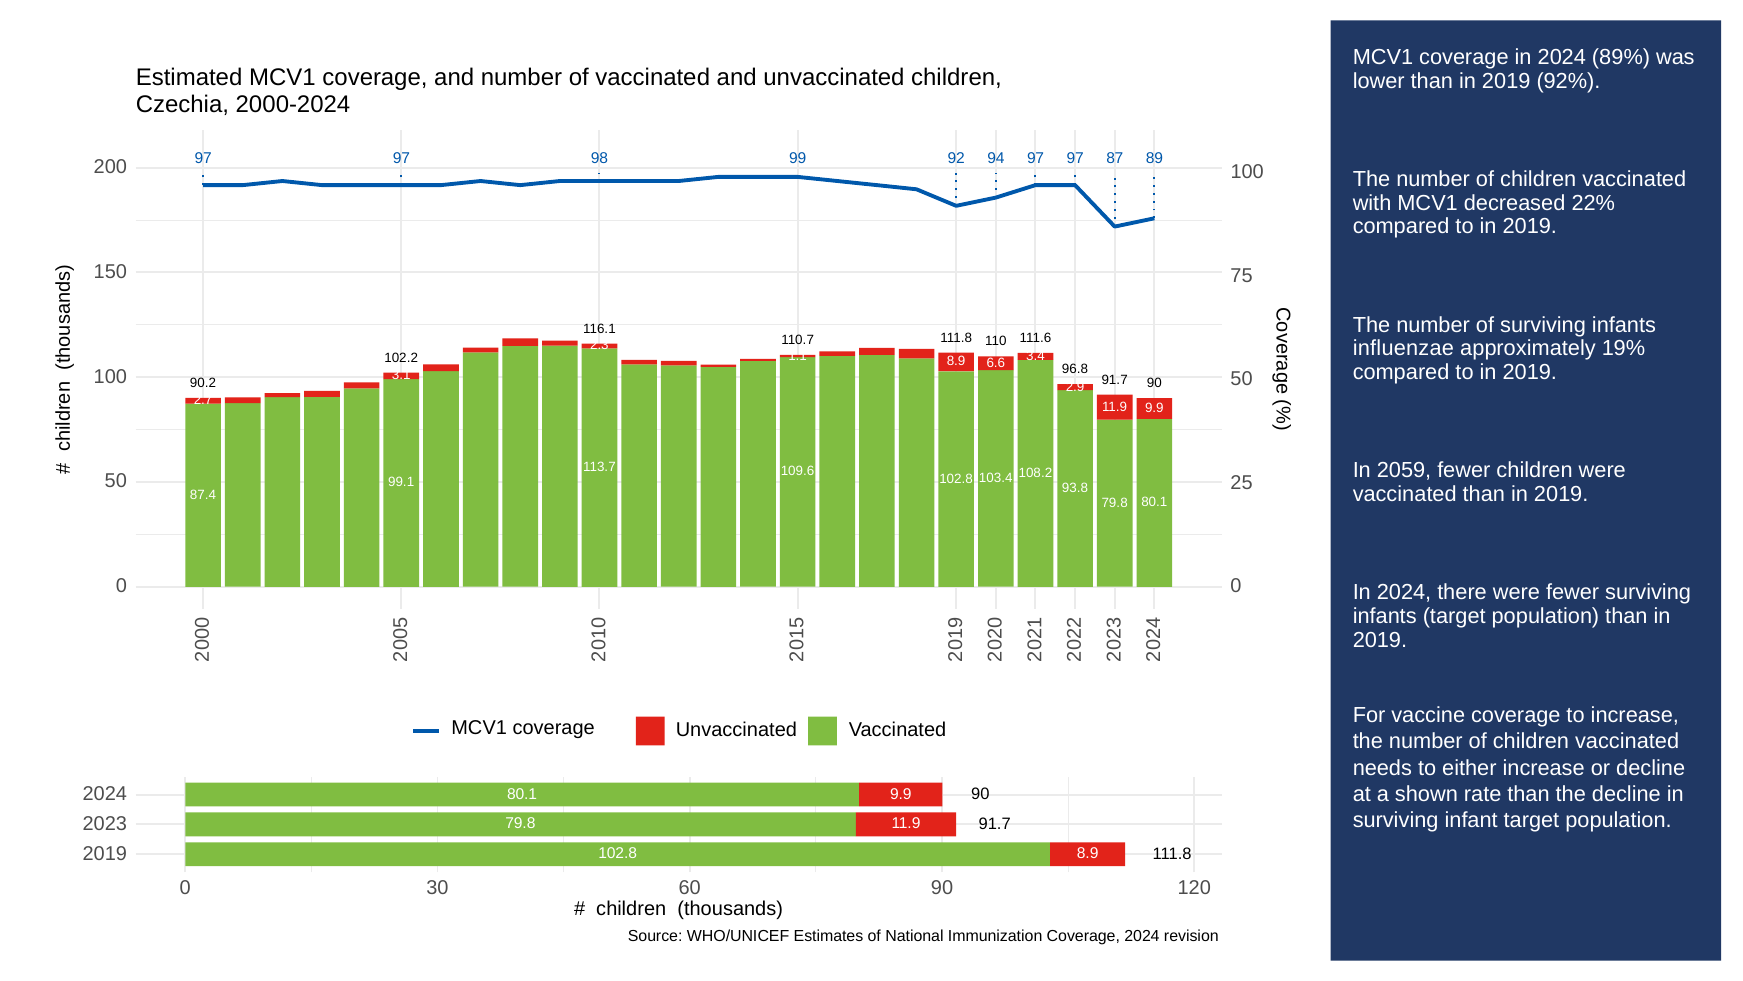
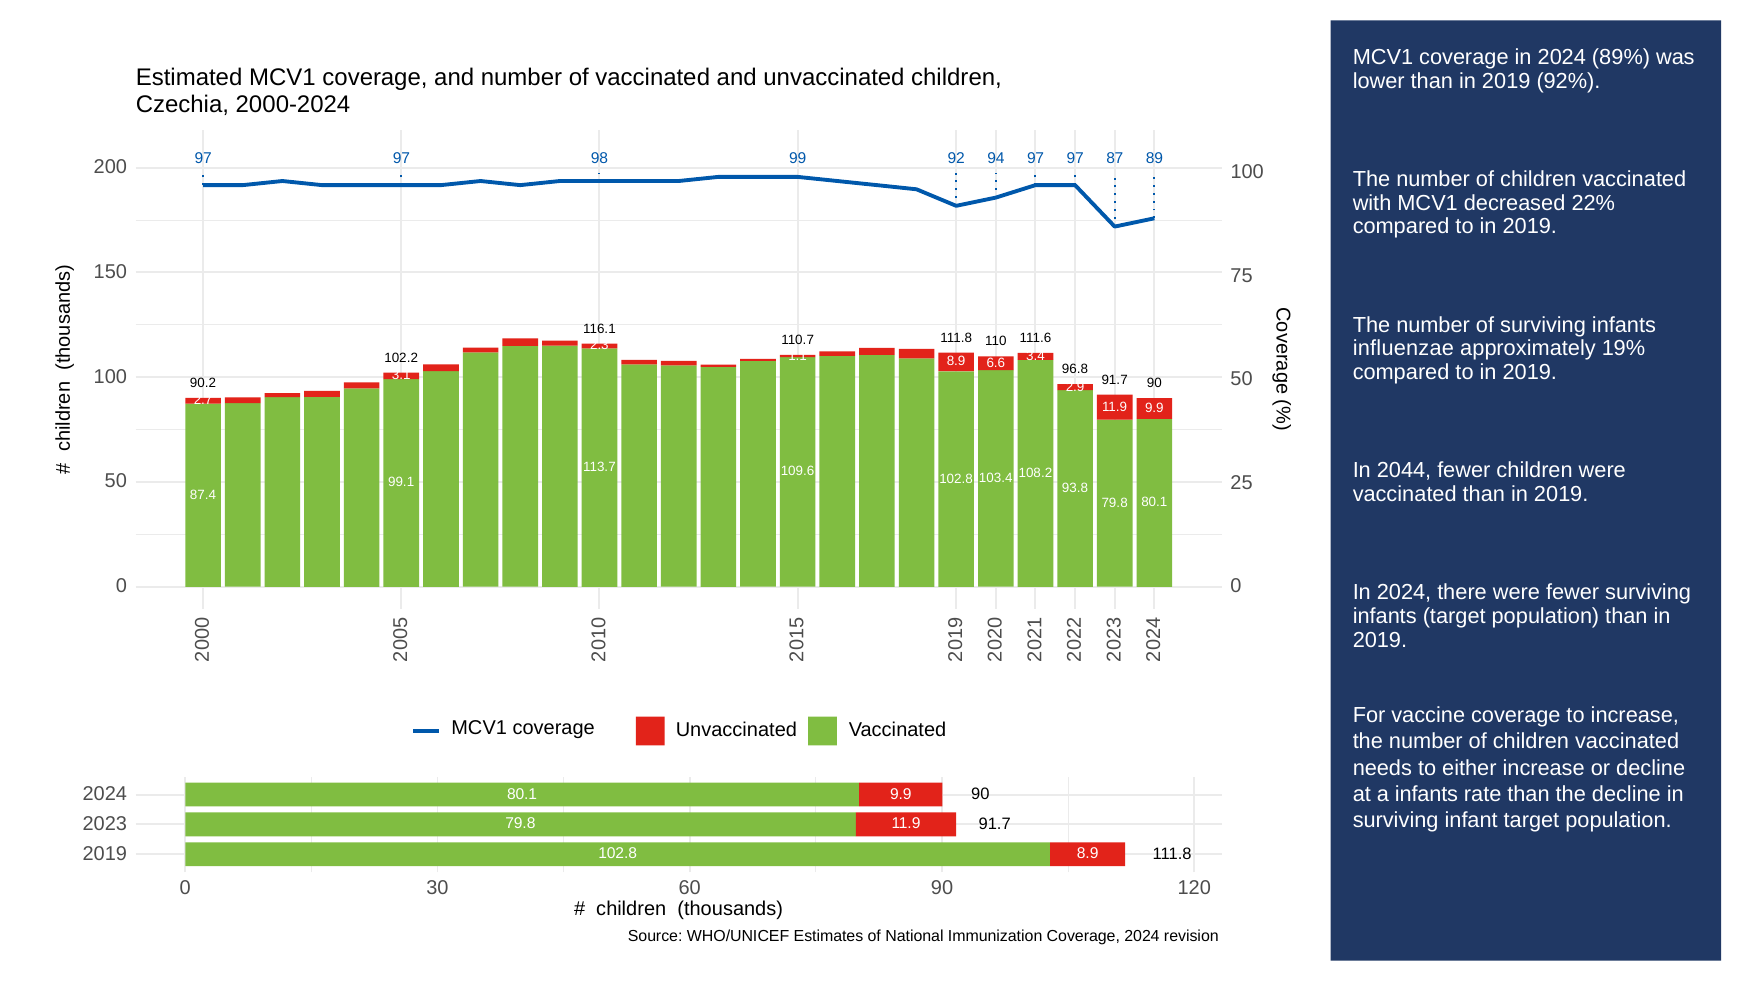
2059: 2059 -> 2044
a shown: shown -> infants
